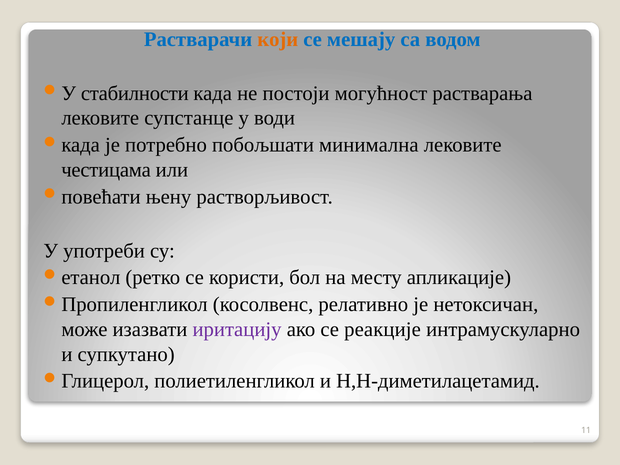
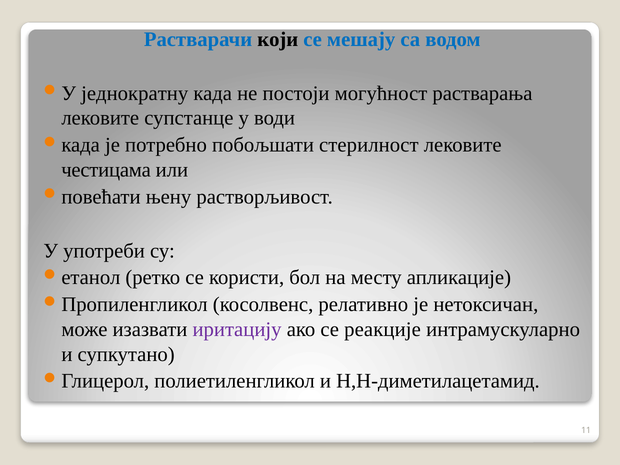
који colour: orange -> black
стабилности: стабилности -> једнократну
минимална: минимална -> стерилност
